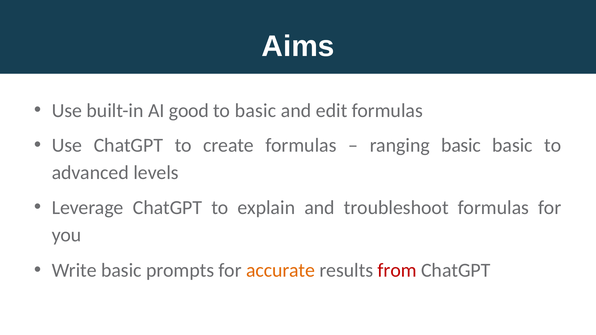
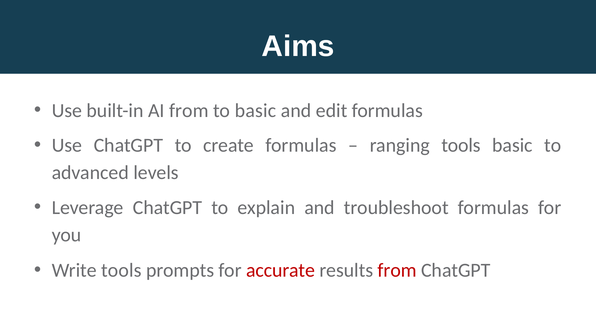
AI good: good -> from
ranging basic: basic -> tools
Write basic: basic -> tools
accurate colour: orange -> red
